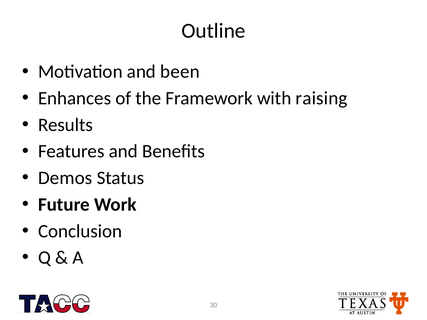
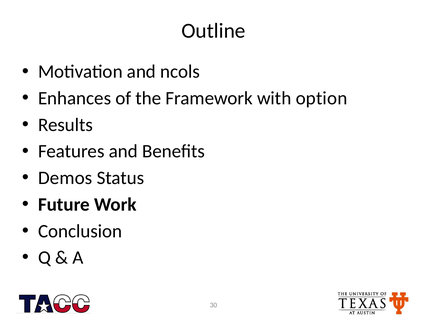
been: been -> ncols
raising: raising -> option
